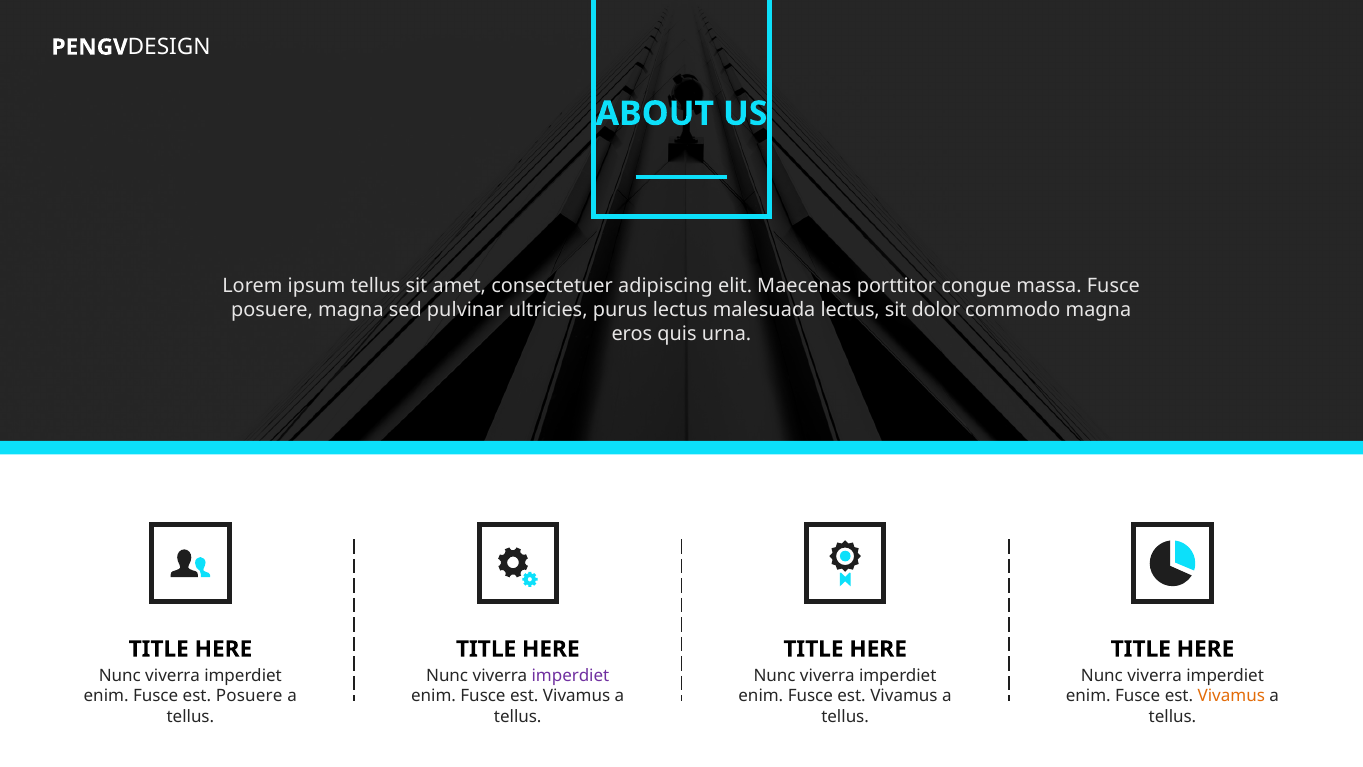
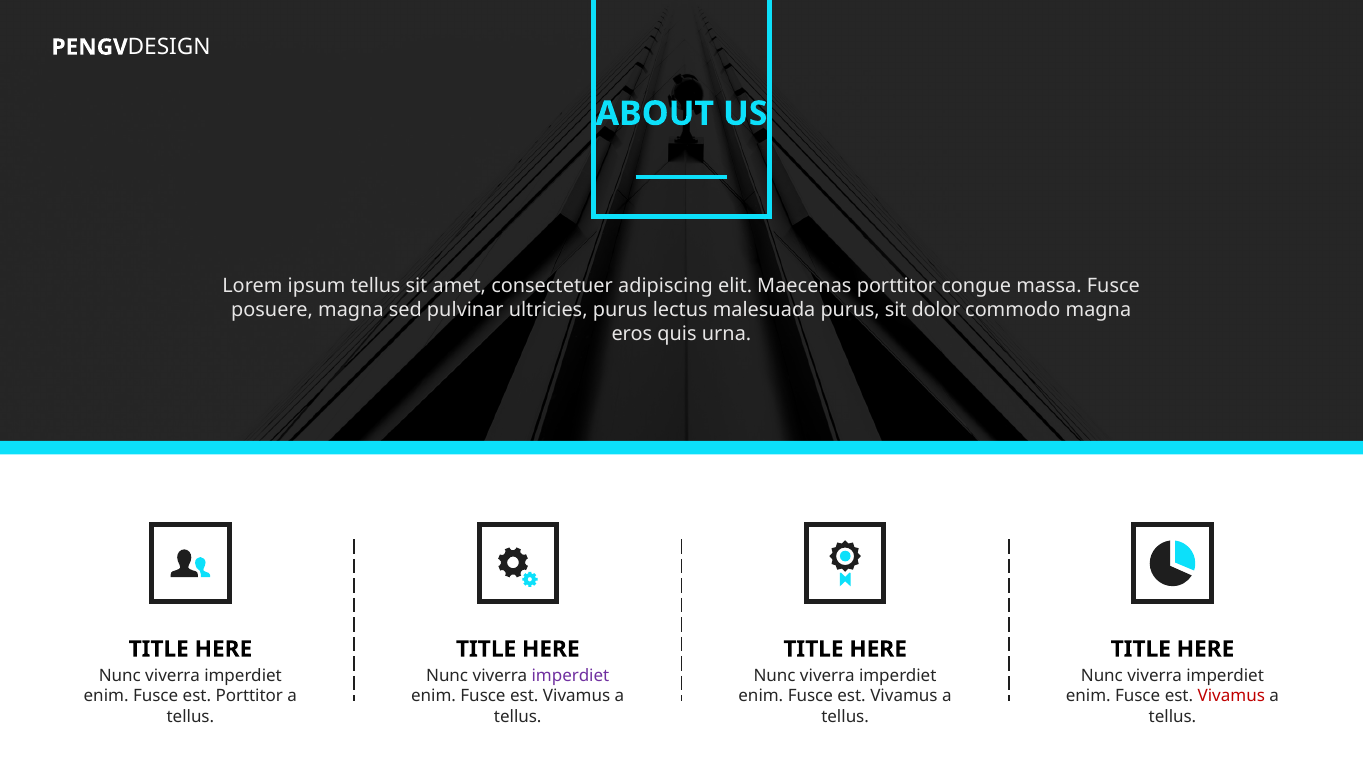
malesuada lectus: lectus -> purus
est Posuere: Posuere -> Porttitor
Vivamus at (1231, 696) colour: orange -> red
